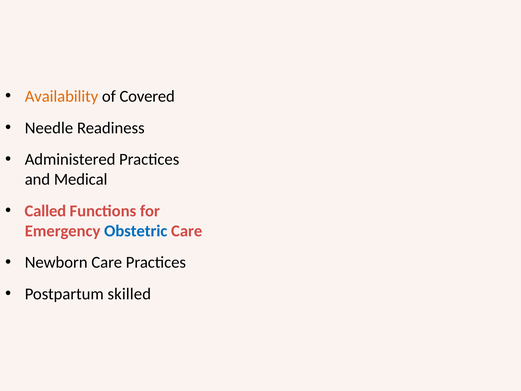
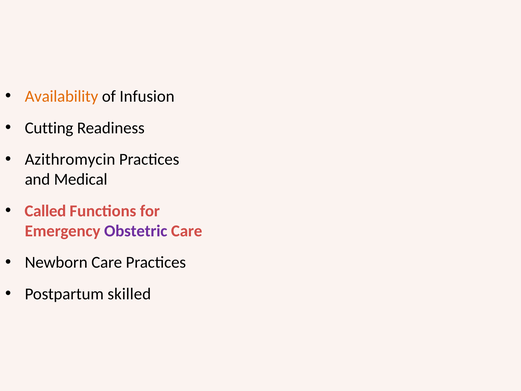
Covered: Covered -> Infusion
Needle: Needle -> Cutting
Administered: Administered -> Azithromycin
Obstetric colour: blue -> purple
